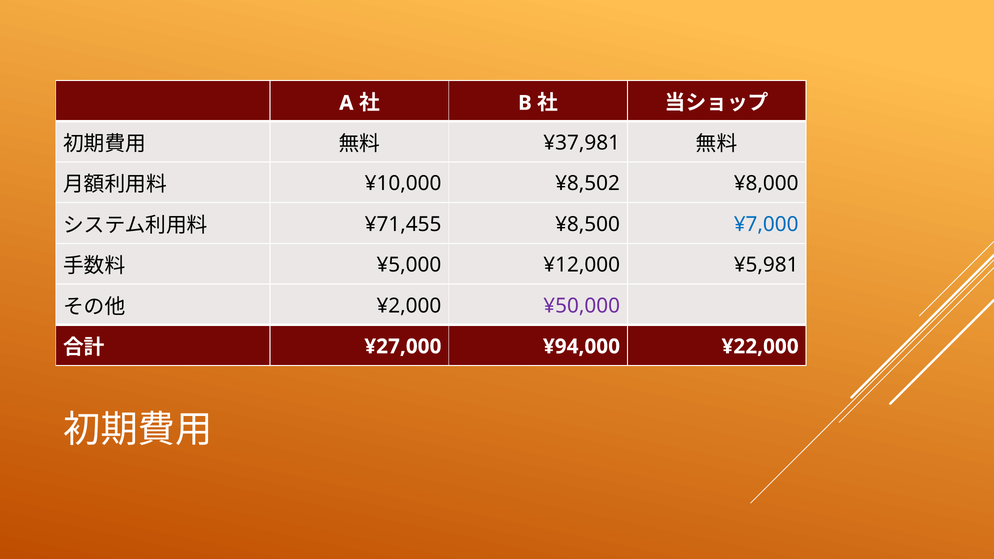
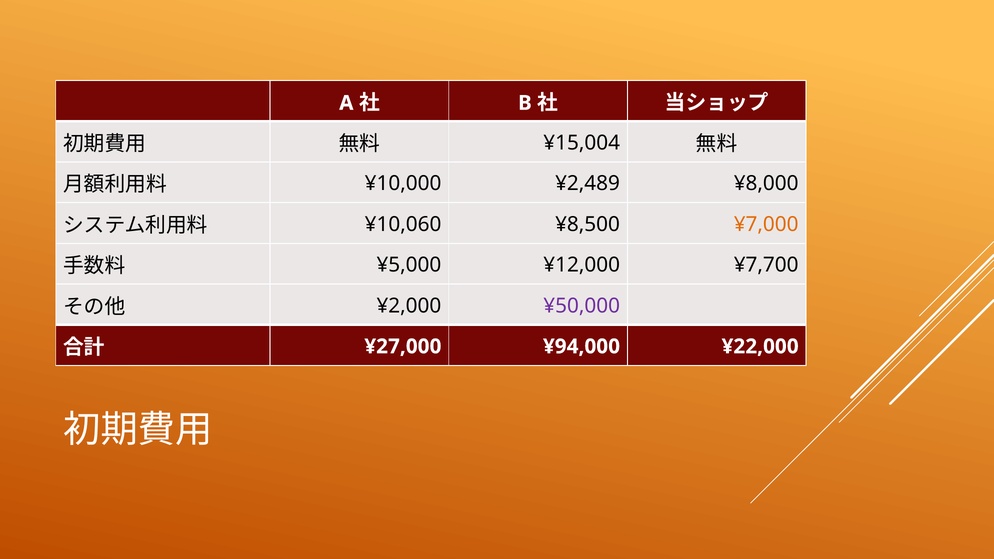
¥37,981: ¥37,981 -> ¥15,004
¥8,502: ¥8,502 -> ¥2,489
¥71,455: ¥71,455 -> ¥10,060
¥7,000 colour: blue -> orange
¥5,981: ¥5,981 -> ¥7,700
